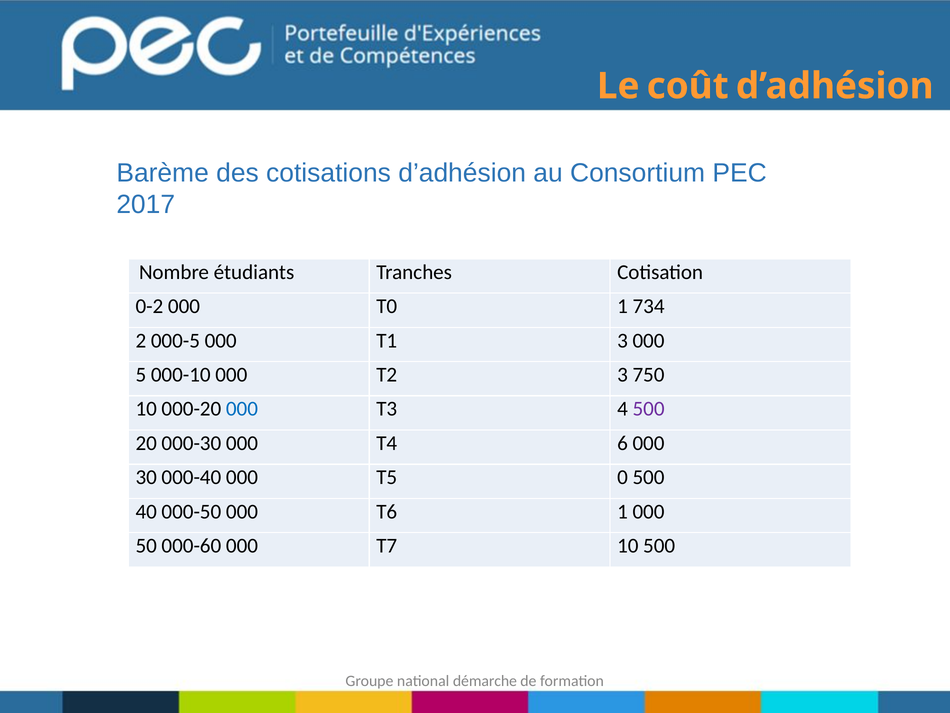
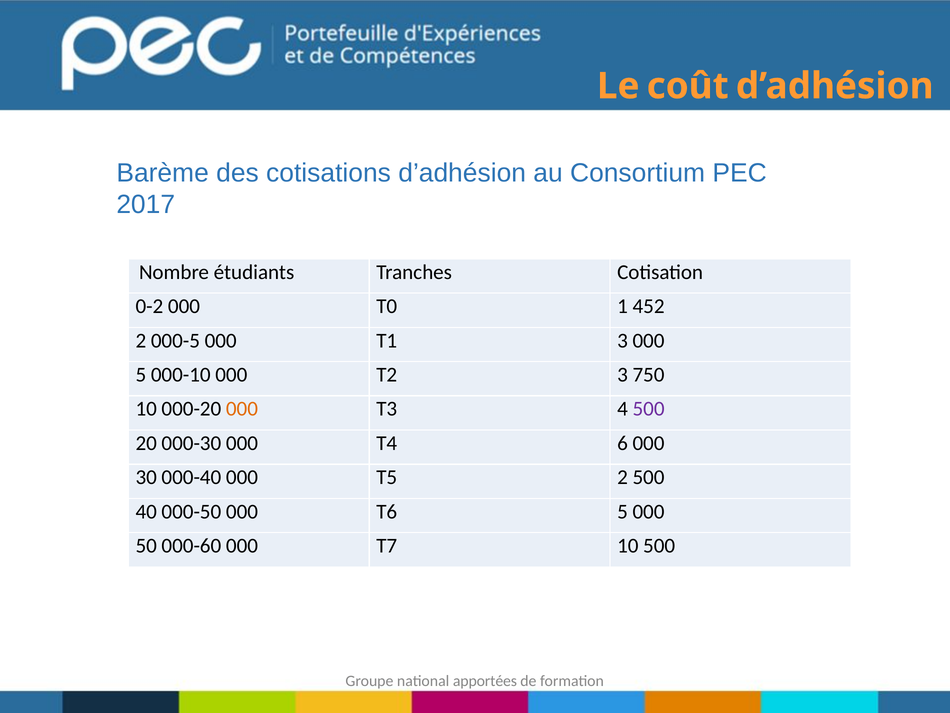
734: 734 -> 452
000 at (242, 409) colour: blue -> orange
T5 0: 0 -> 2
T6 1: 1 -> 5
démarche: démarche -> apportées
